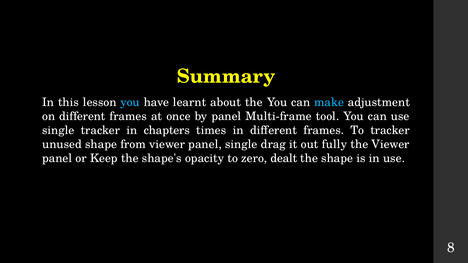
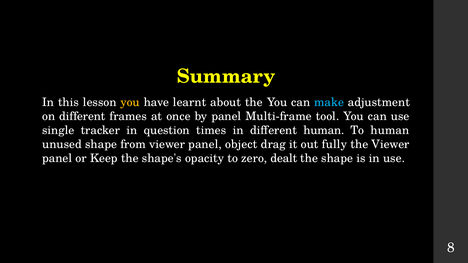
you at (130, 102) colour: light blue -> yellow
chapters: chapters -> question
in different frames: frames -> human
To tracker: tracker -> human
panel single: single -> object
